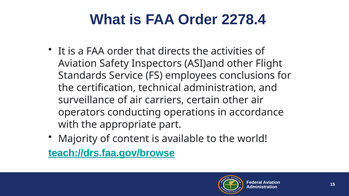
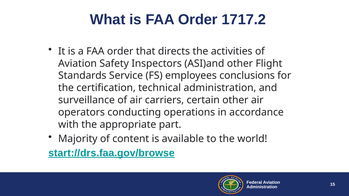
2278.4: 2278.4 -> 1717.2
teach://drs.faa.gov/browse: teach://drs.faa.gov/browse -> start://drs.faa.gov/browse
